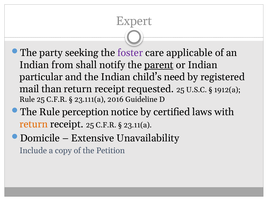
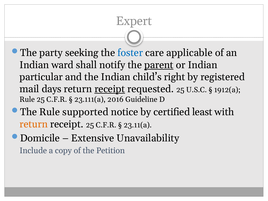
foster colour: purple -> blue
from: from -> ward
need: need -> right
than: than -> days
receipt at (110, 89) underline: none -> present
perception: perception -> supported
laws: laws -> least
